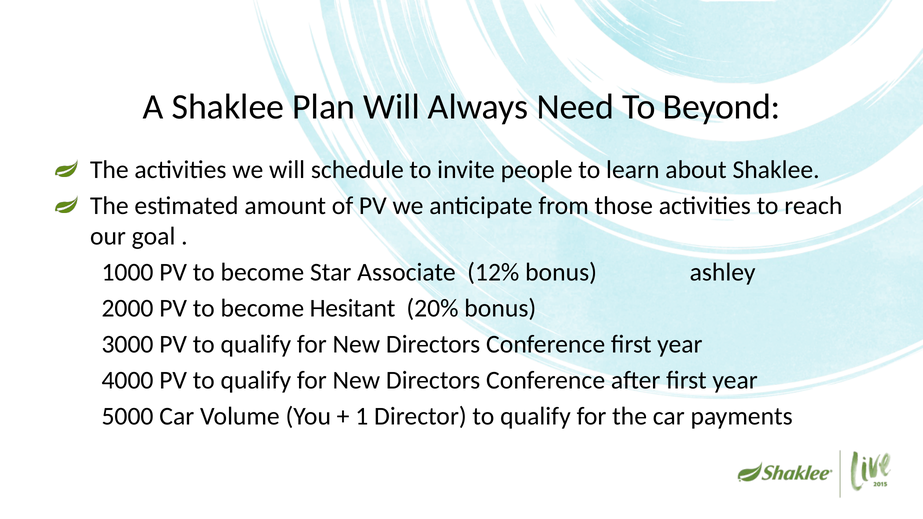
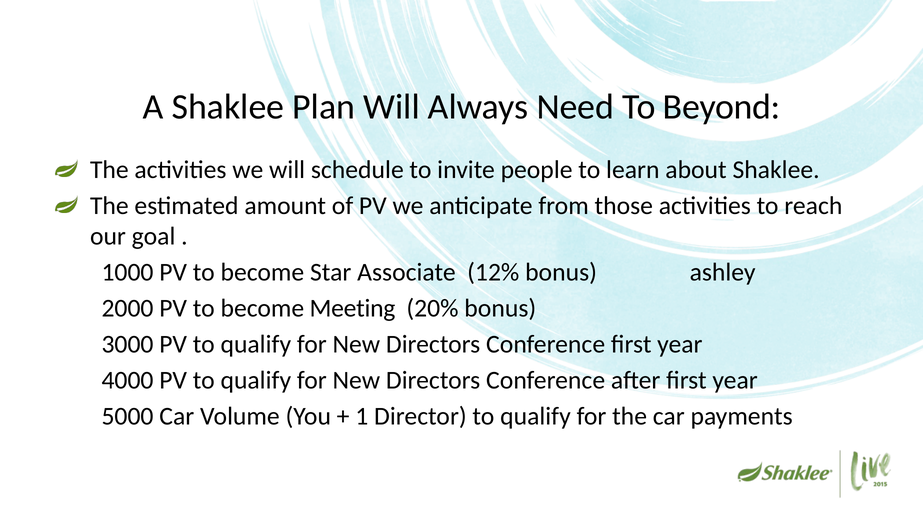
Hesitant: Hesitant -> Meeting
